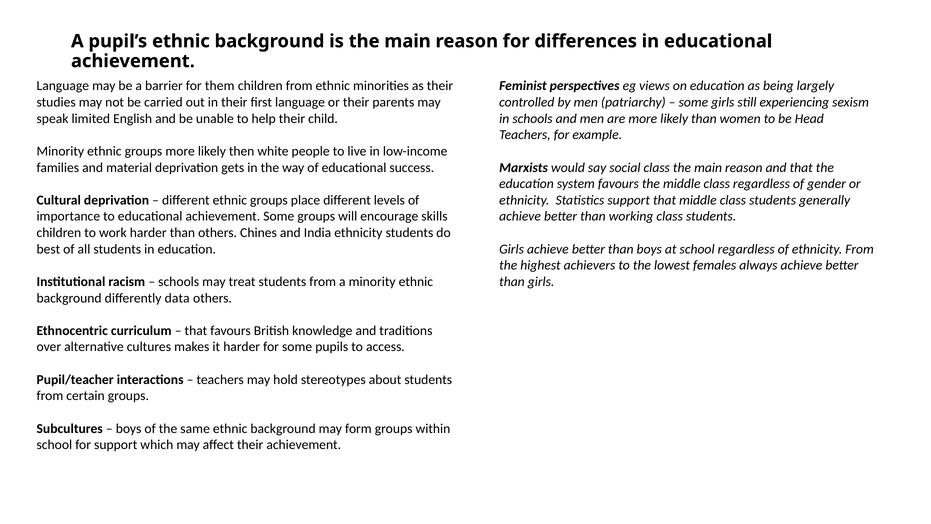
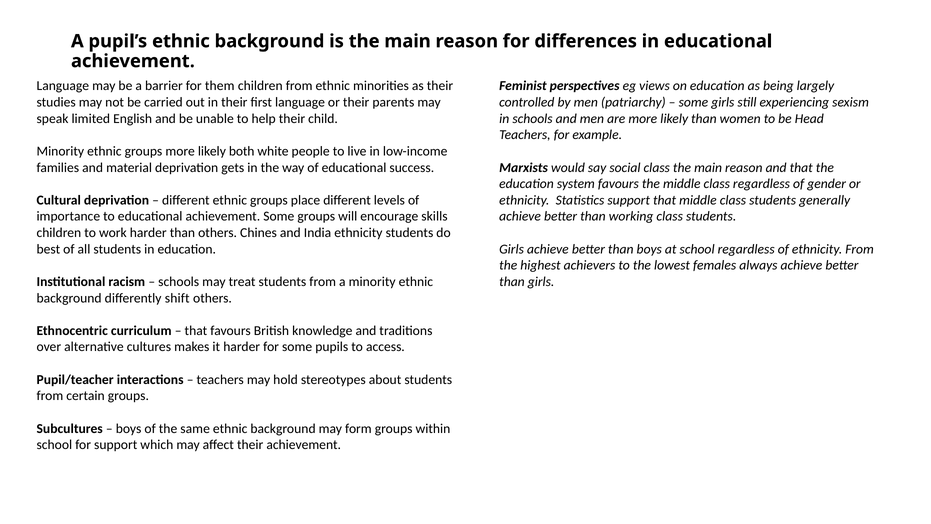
then: then -> both
data: data -> shift
